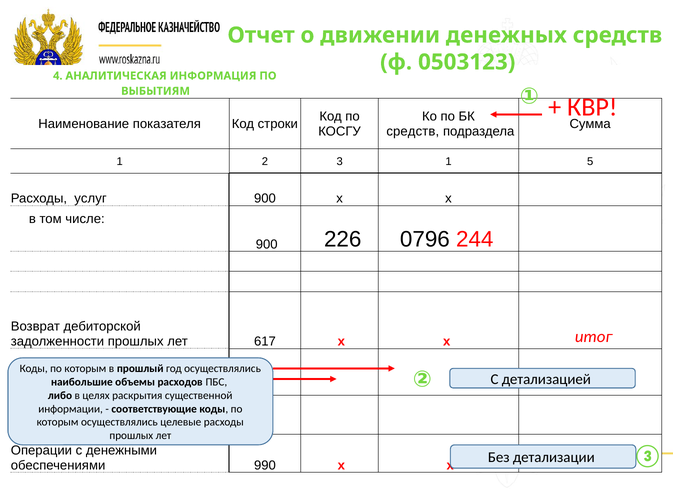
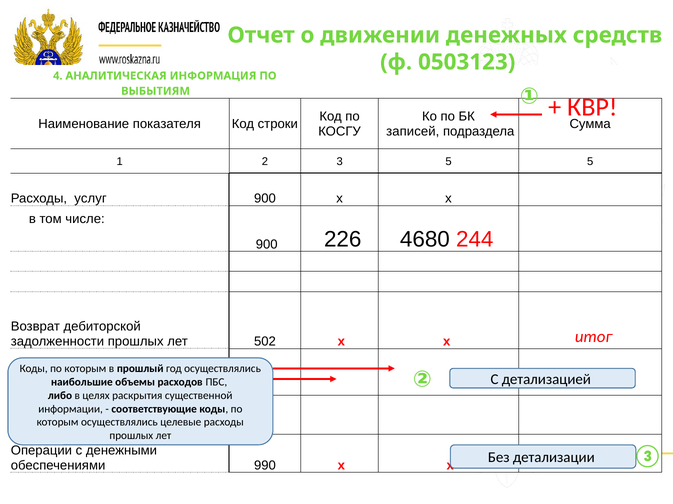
средств at (413, 131): средств -> записей
3 1: 1 -> 5
0796: 0796 -> 4680
617: 617 -> 502
